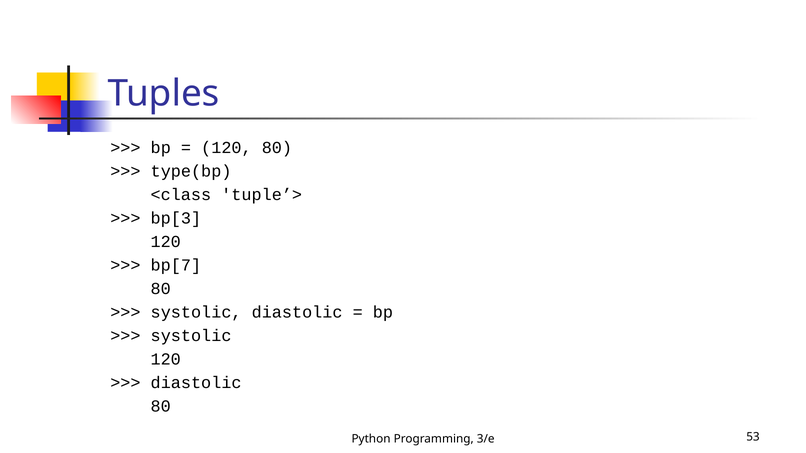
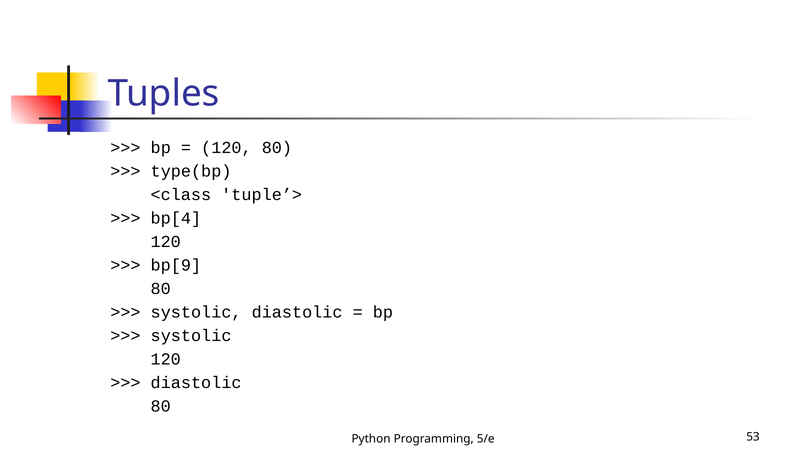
bp[3: bp[3 -> bp[4
bp[7: bp[7 -> bp[9
3/e: 3/e -> 5/e
